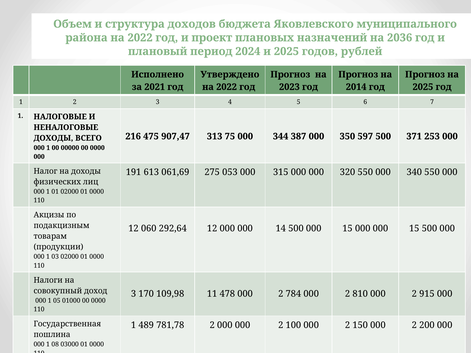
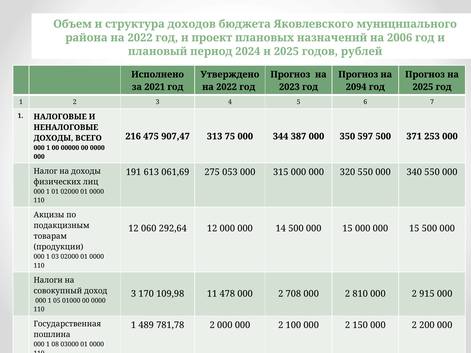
2036: 2036 -> 2006
2014: 2014 -> 2094
784: 784 -> 708
